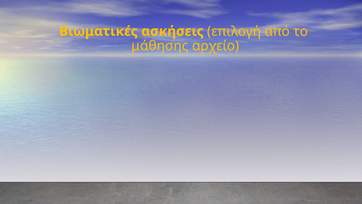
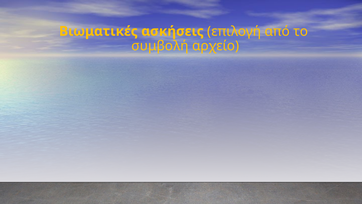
μάθησης: μάθησης -> συμβολή
